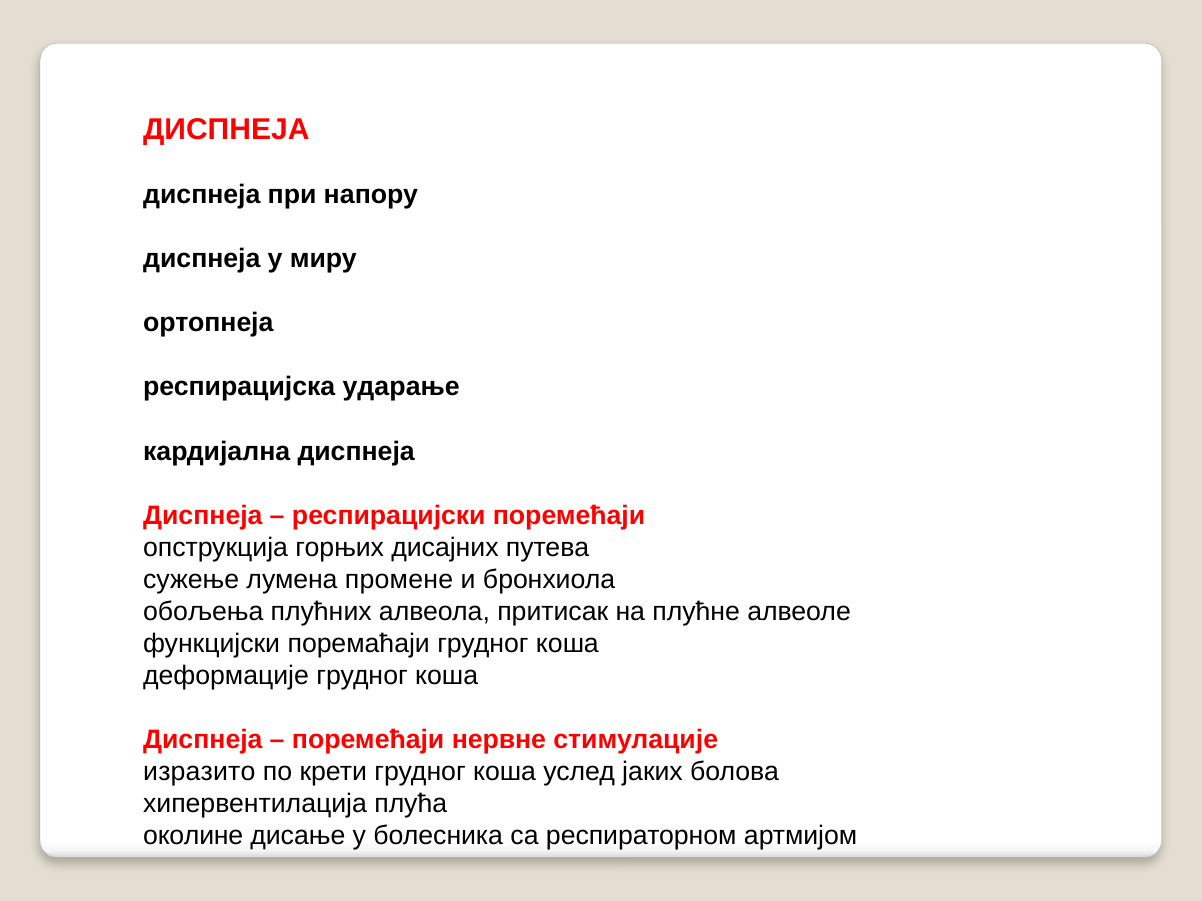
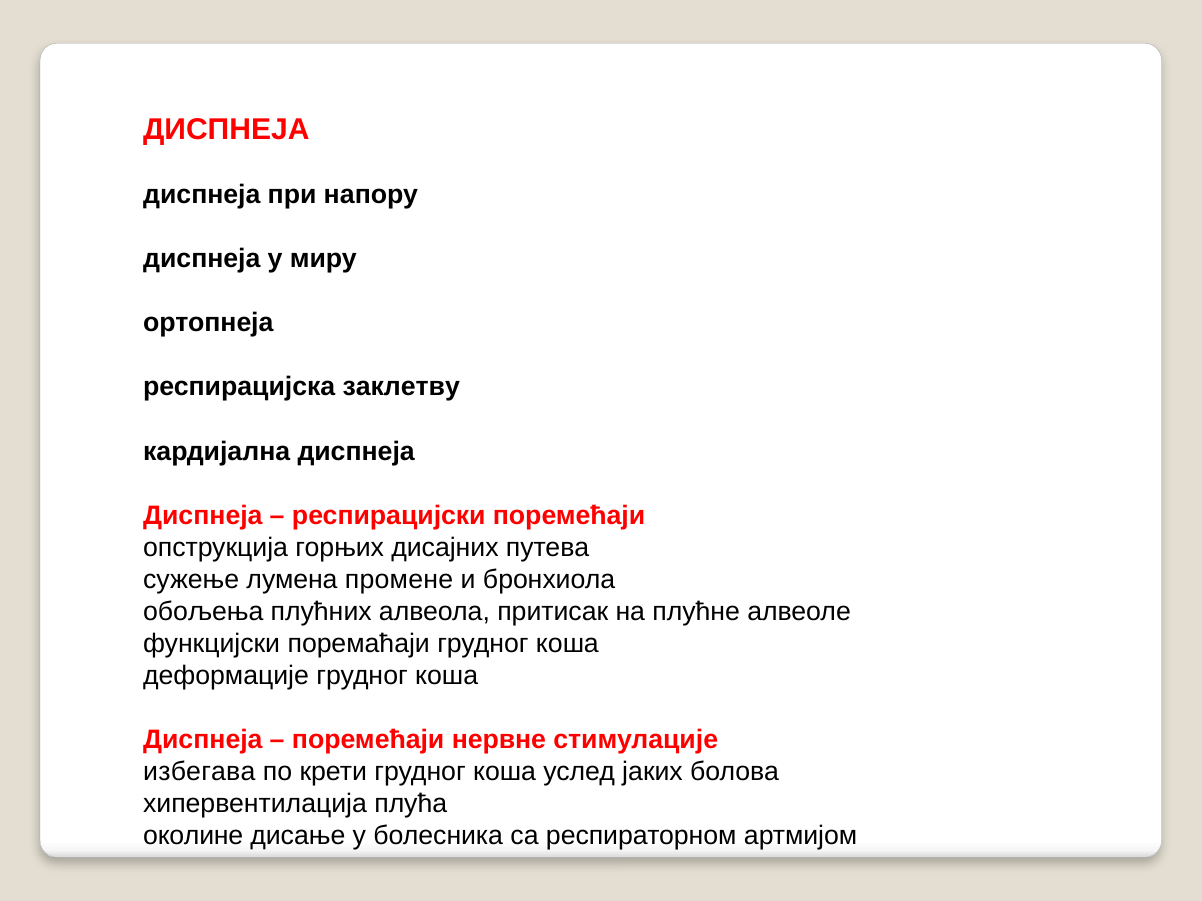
ударање: ударање -> заклетву
изразито: изразито -> избегава
